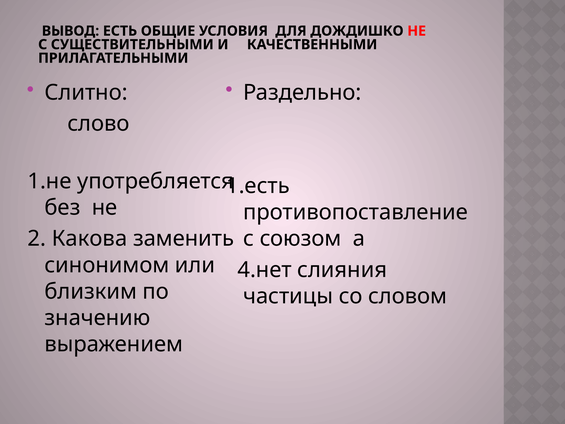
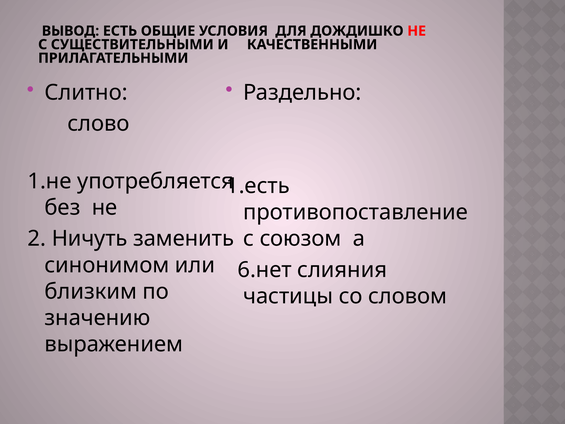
Какова: Какова -> Ничуть
4.нет: 4.нет -> 6.нет
